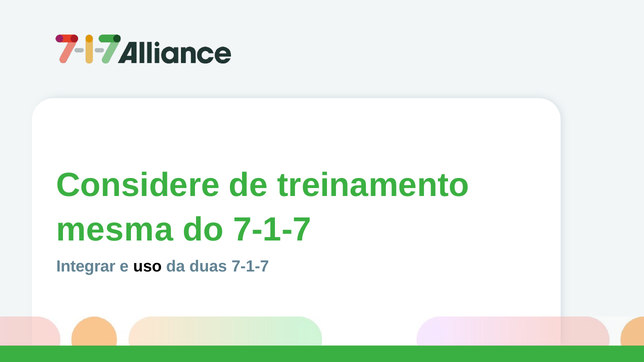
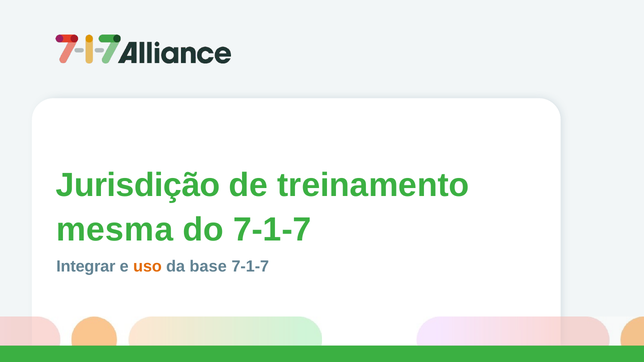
Considere: Considere -> Jurisdição
uso colour: black -> orange
duas: duas -> base
